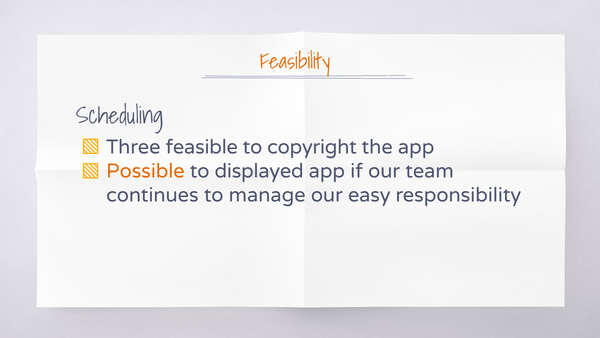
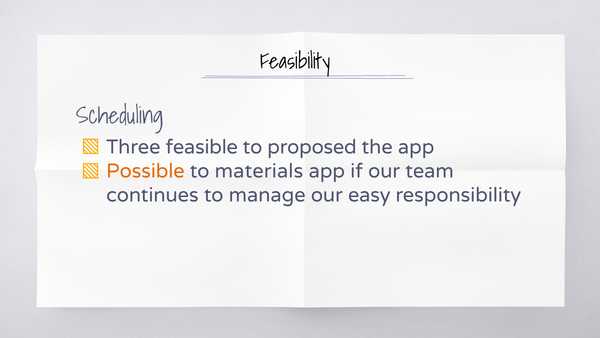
Feasibility colour: orange -> black
copyright: copyright -> proposed
displayed: displayed -> materials
